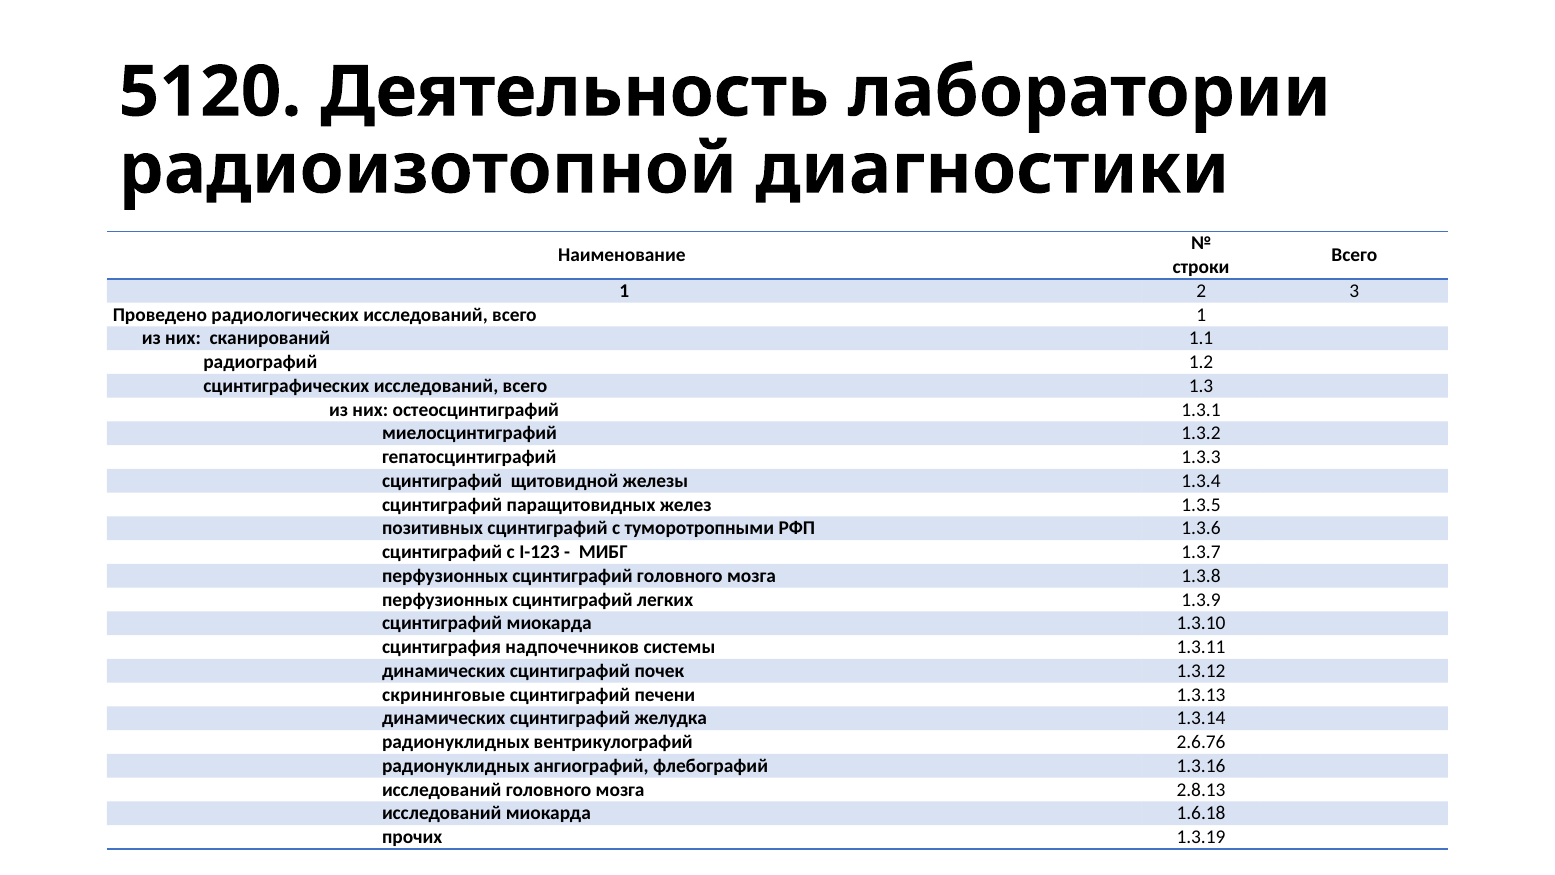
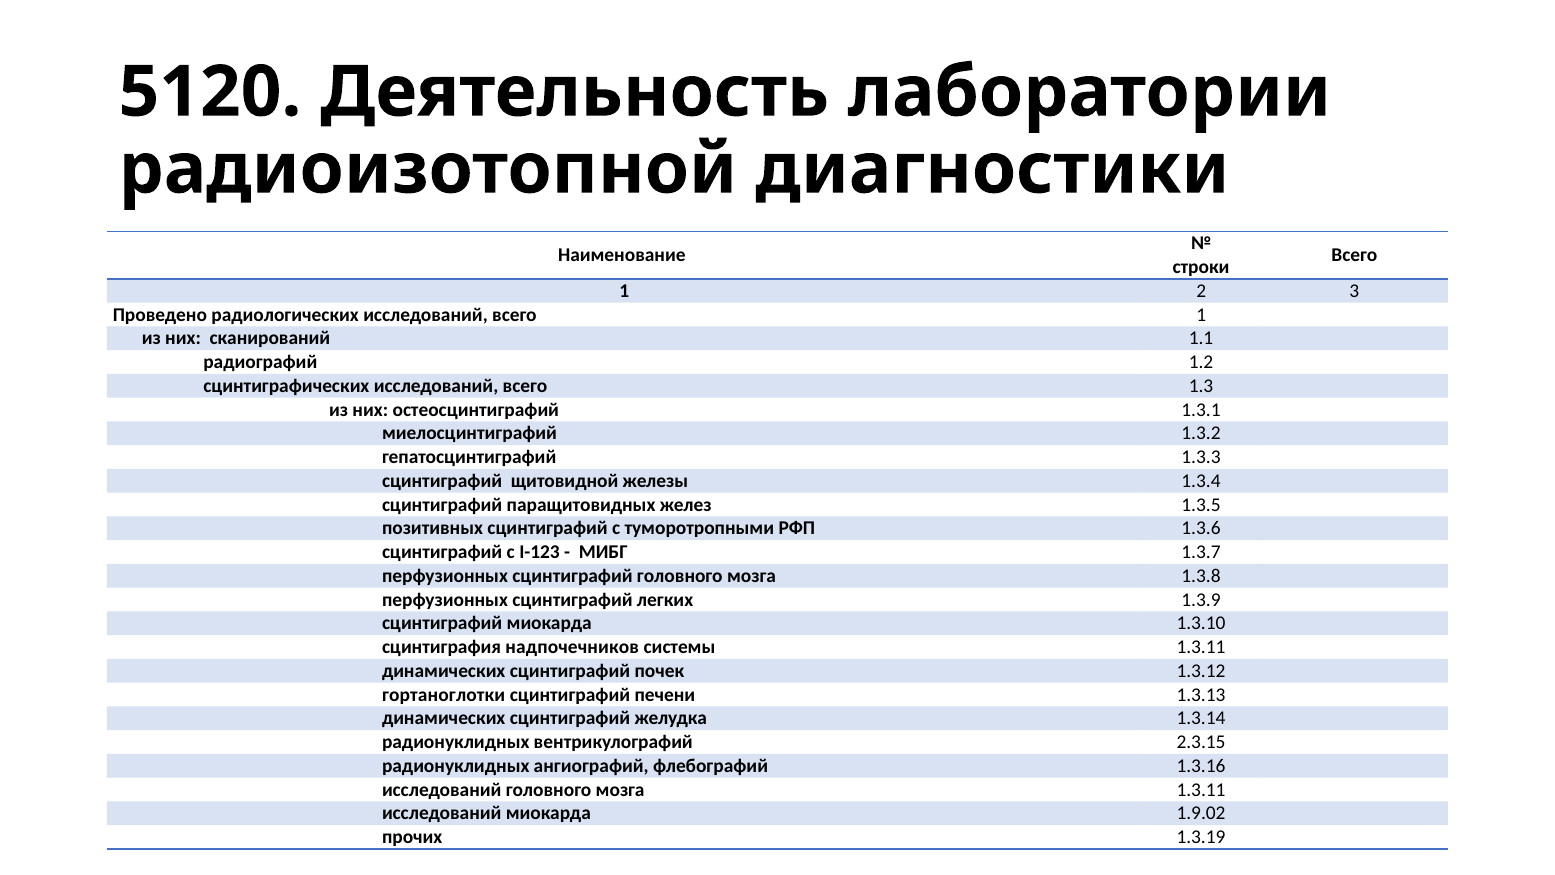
скрининговые: скрининговые -> гортаноглотки
2.6.76: 2.6.76 -> 2.3.15
мозга 2.8.13: 2.8.13 -> 1.3.11
1.6.18: 1.6.18 -> 1.9.02
